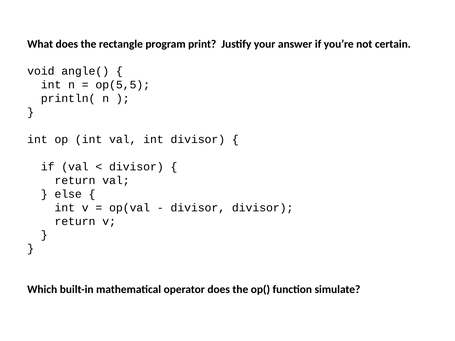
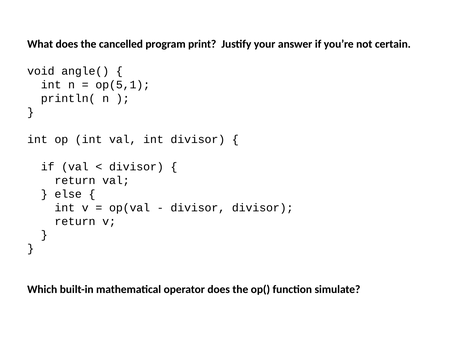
rectangle: rectangle -> cancelled
op(5,5: op(5,5 -> op(5,1
